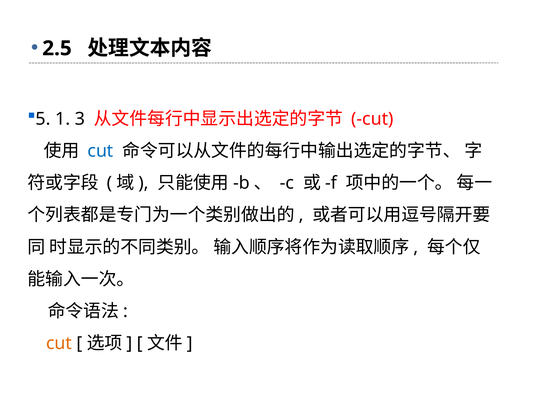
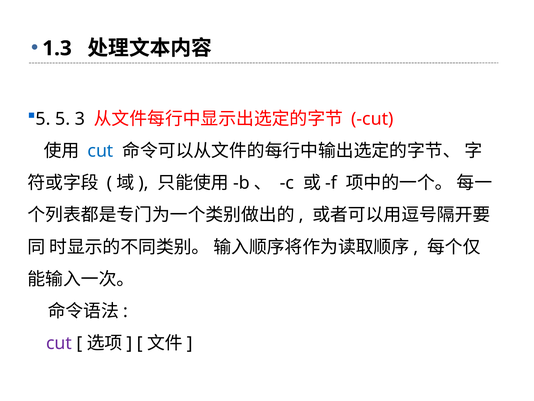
2.5: 2.5 -> 1.3
5 1: 1 -> 5
cut at (59, 343) colour: orange -> purple
